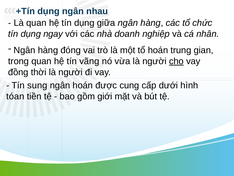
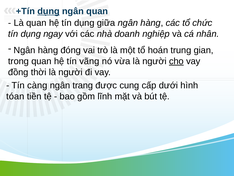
dụng at (49, 11) underline: none -> present
ngân nhau: nhau -> quan
sung: sung -> càng
ngân hoán: hoán -> trang
giới: giới -> lĩnh
